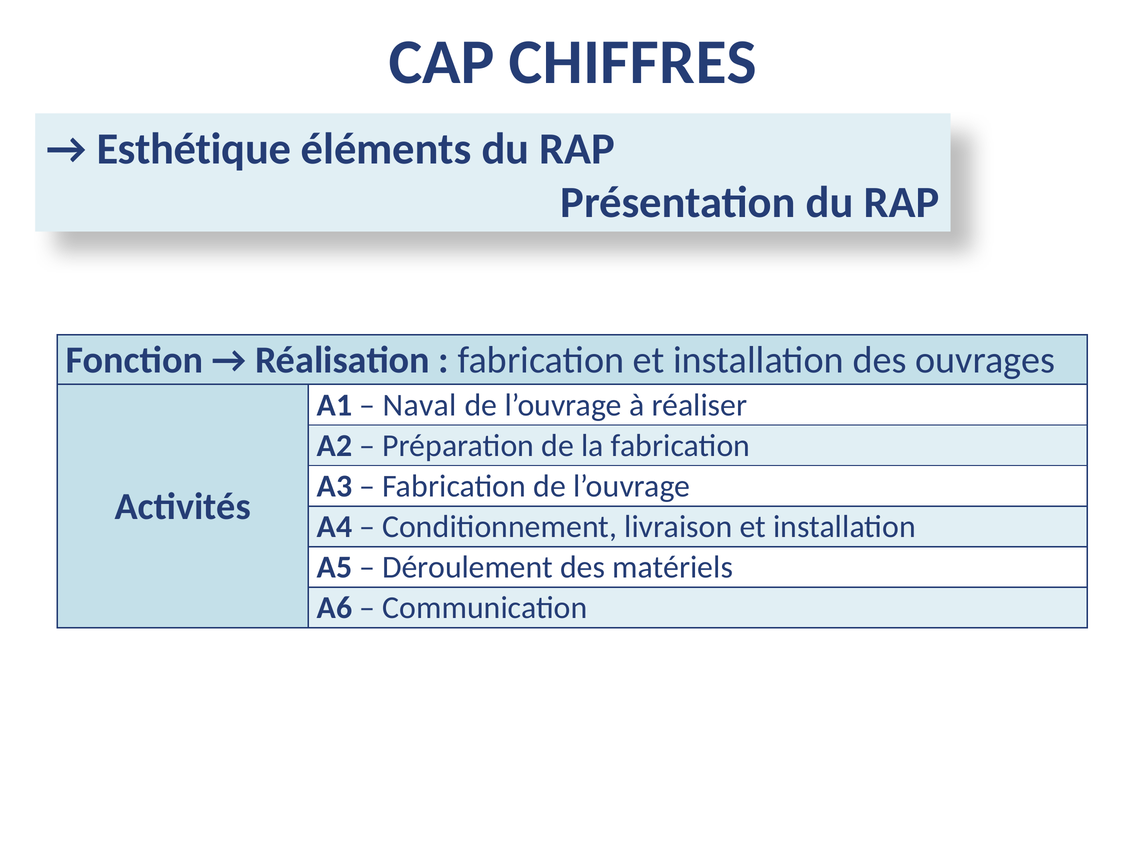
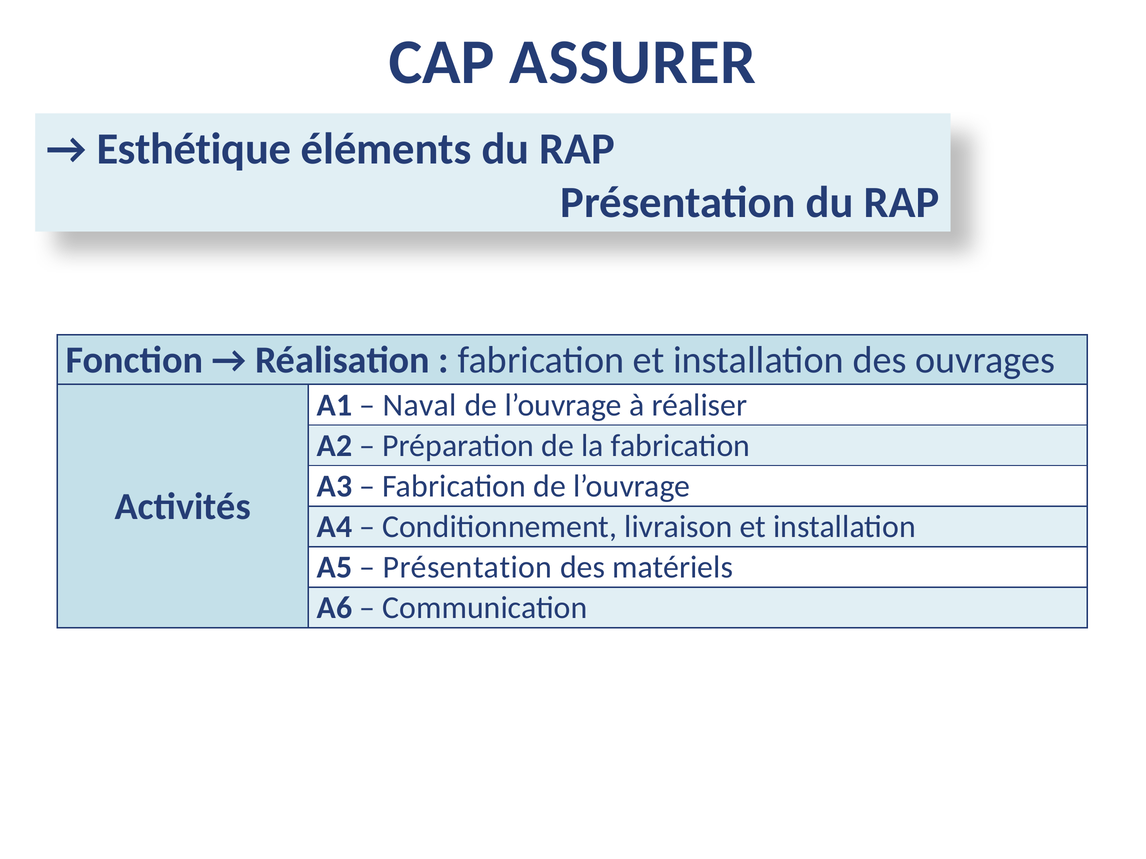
CHIFFRES: CHIFFRES -> ASSURER
Déroulement at (468, 568): Déroulement -> Présentation
